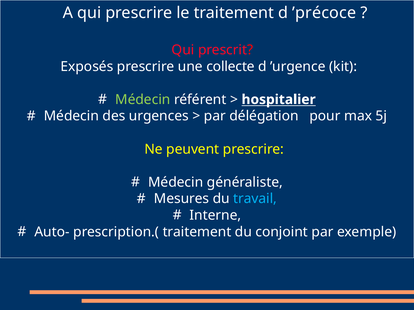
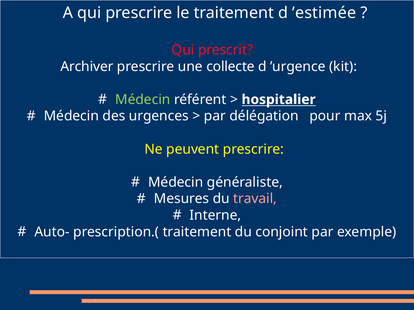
’précoce: ’précoce -> ’estimée
Exposés: Exposés -> Archiver
travail colour: light blue -> pink
